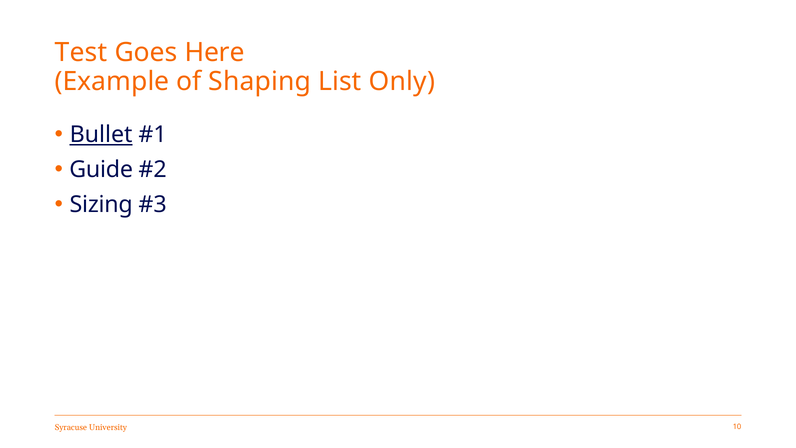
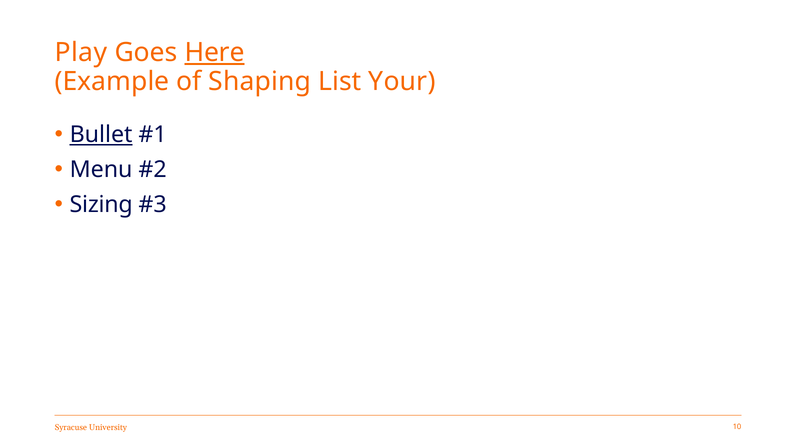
Test: Test -> Play
Here underline: none -> present
Only: Only -> Your
Guide: Guide -> Menu
